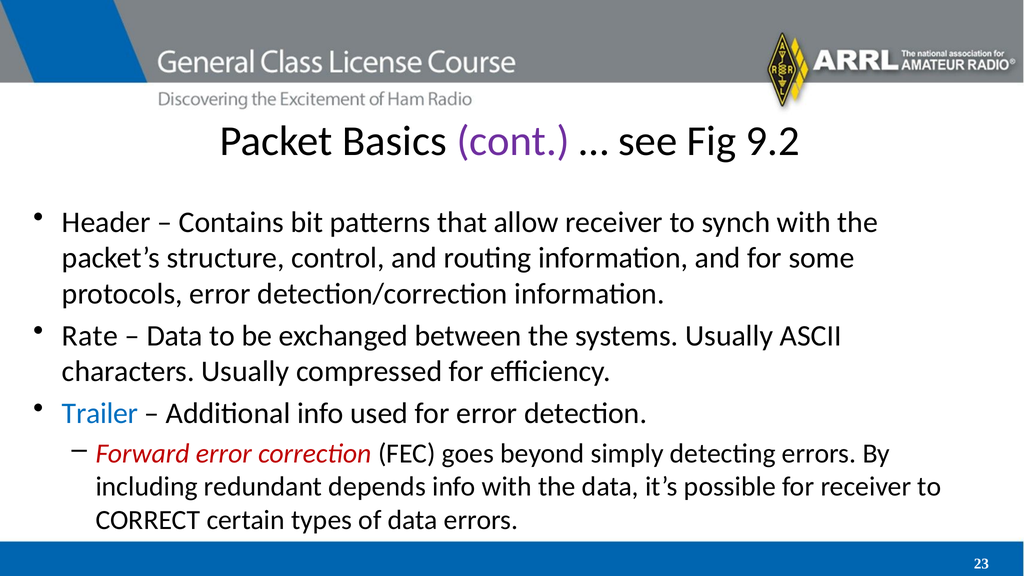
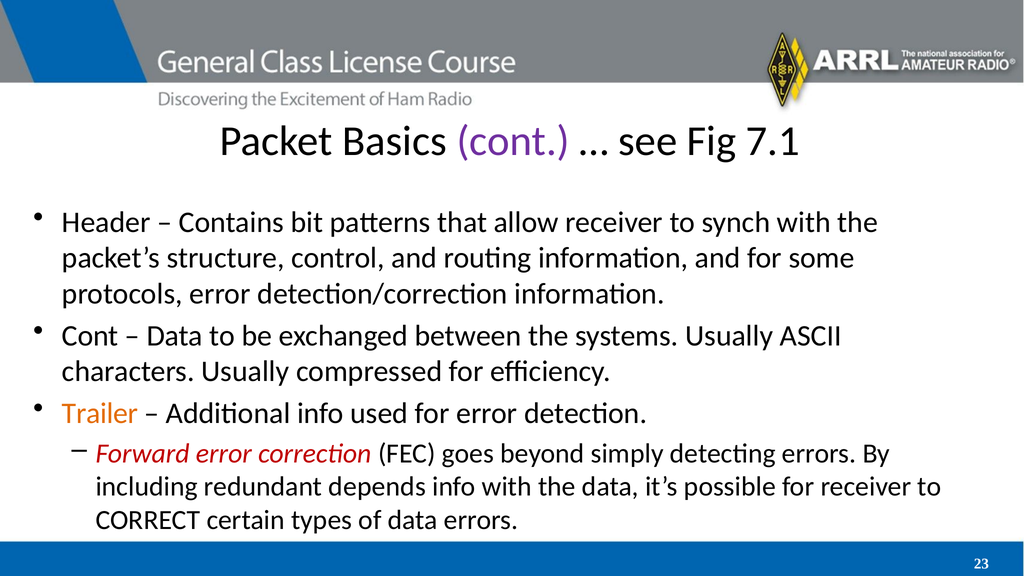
9.2: 9.2 -> 7.1
Rate at (90, 336): Rate -> Cont
Trailer colour: blue -> orange
